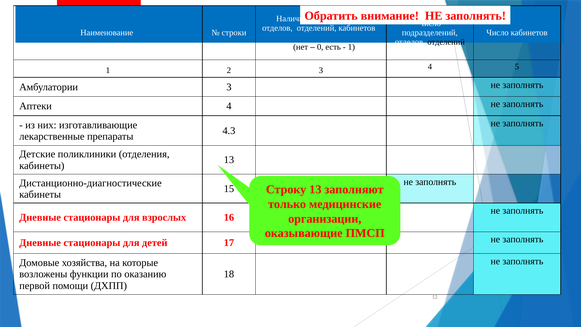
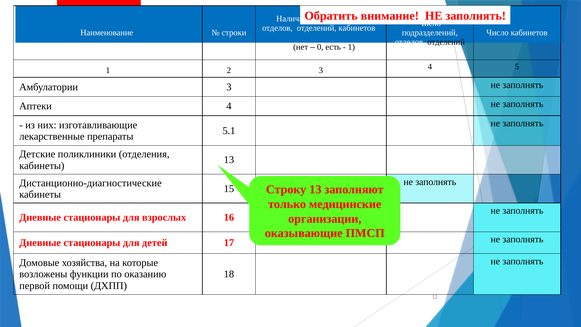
4.3: 4.3 -> 5.1
